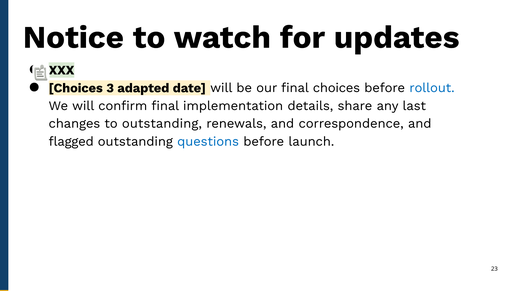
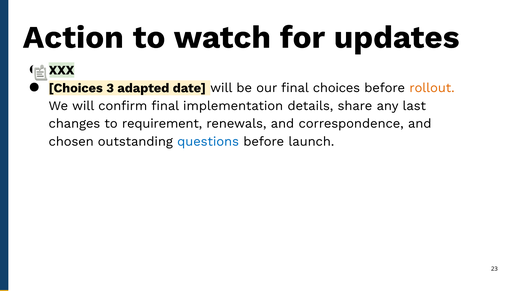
Notice: Notice -> Action
rollout colour: blue -> orange
to outstanding: outstanding -> requirement
flagged: flagged -> chosen
